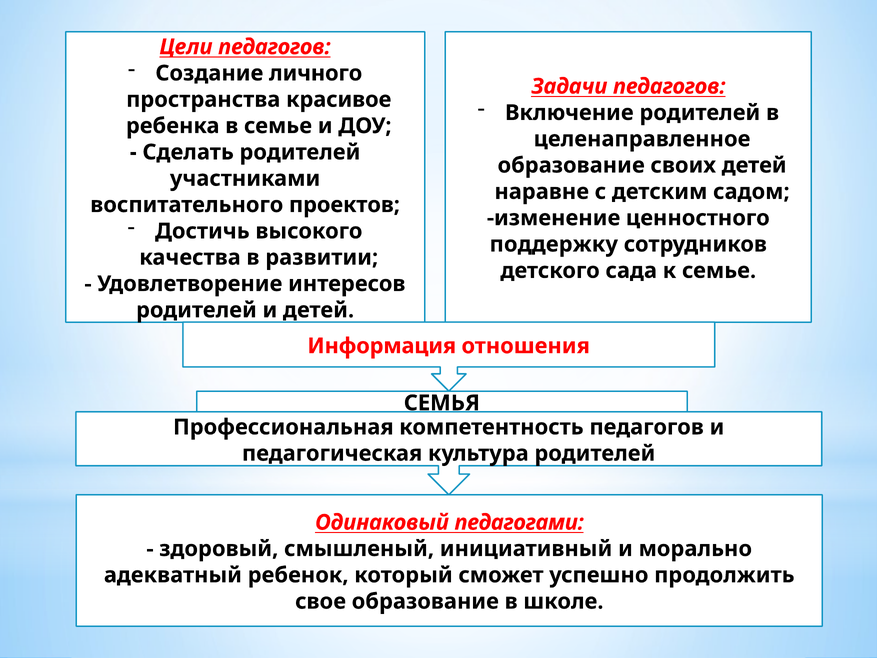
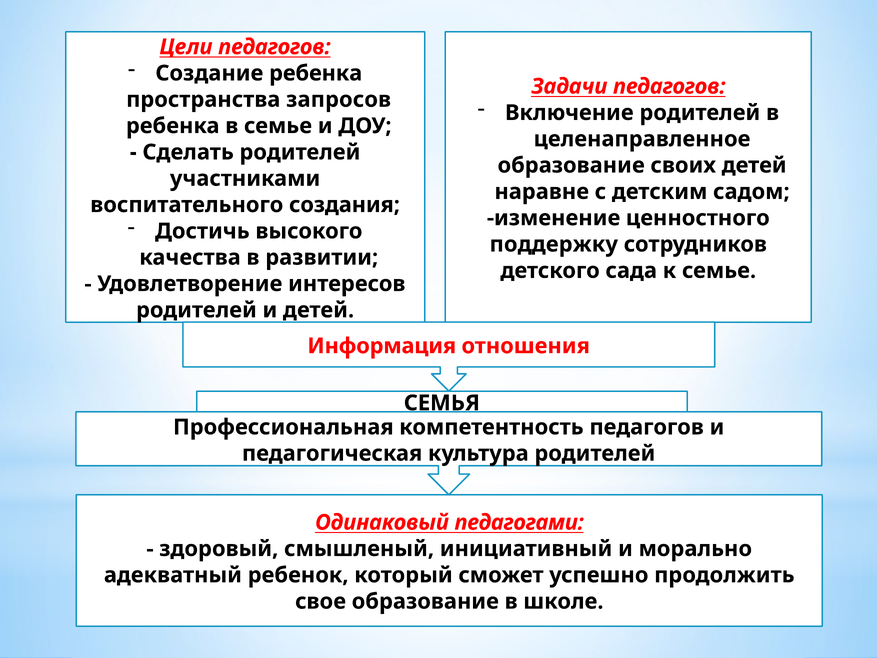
Создание личного: личного -> ребенка
красивое: красивое -> запросов
проектов: проектов -> создания
